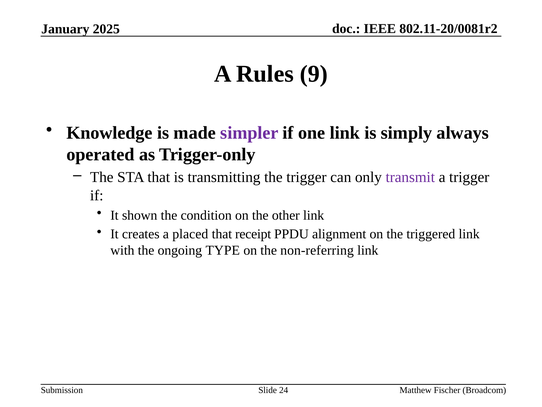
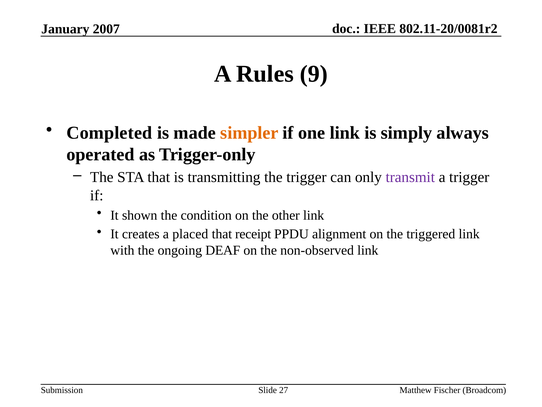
2025: 2025 -> 2007
Knowledge: Knowledge -> Completed
simpler colour: purple -> orange
TYPE: TYPE -> DEAF
non-referring: non-referring -> non-observed
24: 24 -> 27
